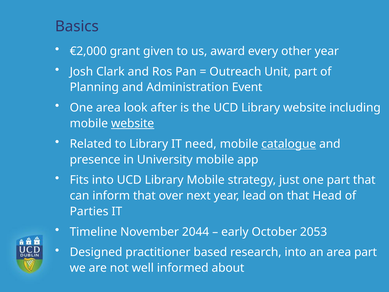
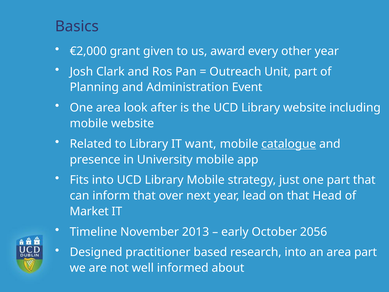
website at (133, 123) underline: present -> none
need: need -> want
Parties: Parties -> Market
2044: 2044 -> 2013
2053: 2053 -> 2056
